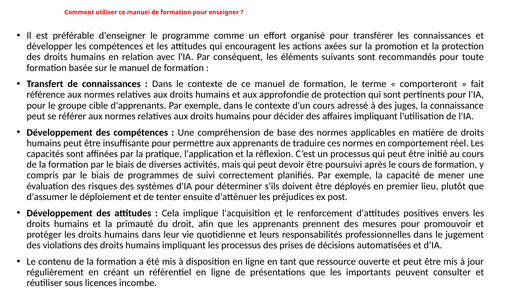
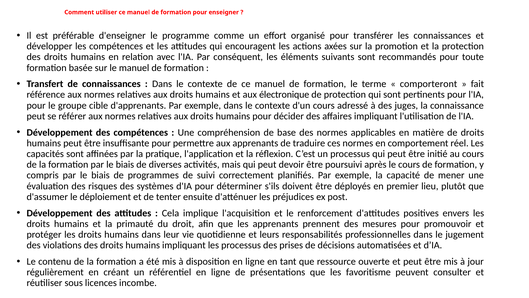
approfondie: approfondie -> électronique
importants: importants -> favoritisme
